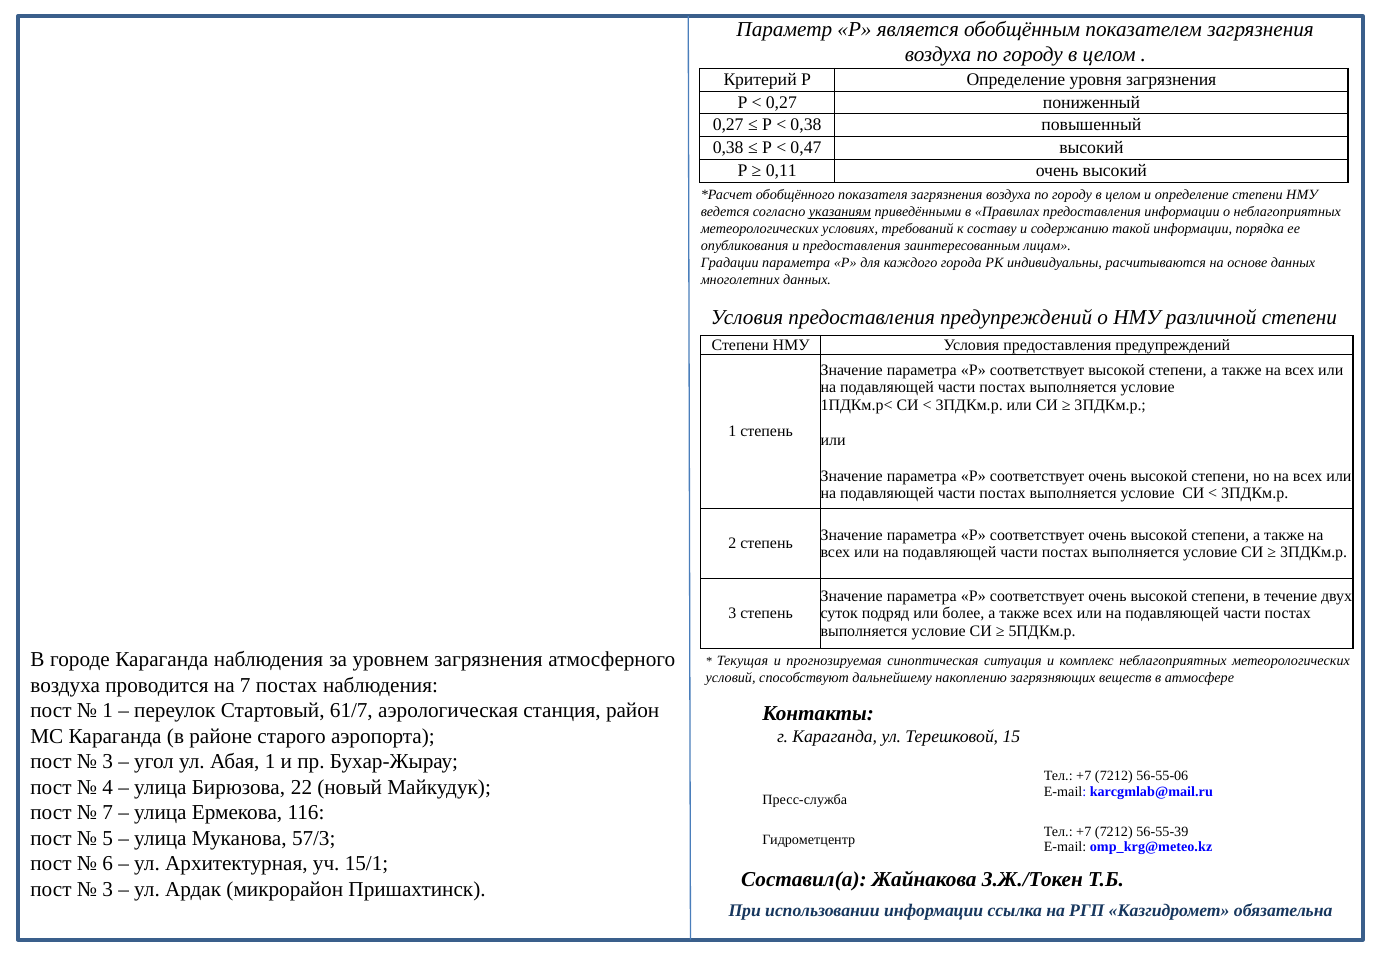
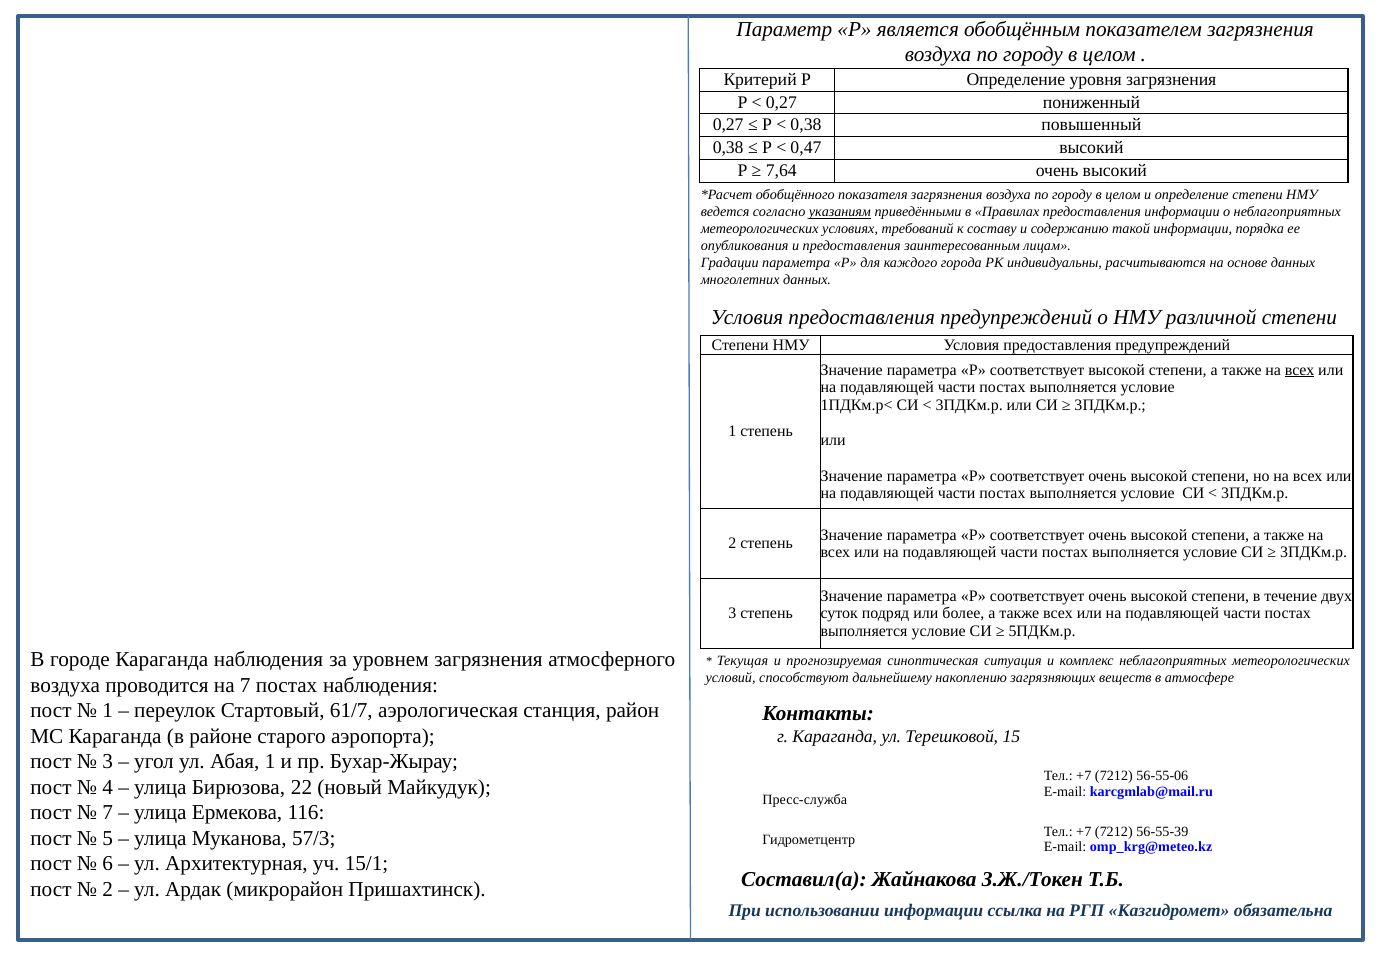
0,11: 0,11 -> 7,64
всех at (1300, 370) underline: none -> present
3 at (108, 889): 3 -> 2
